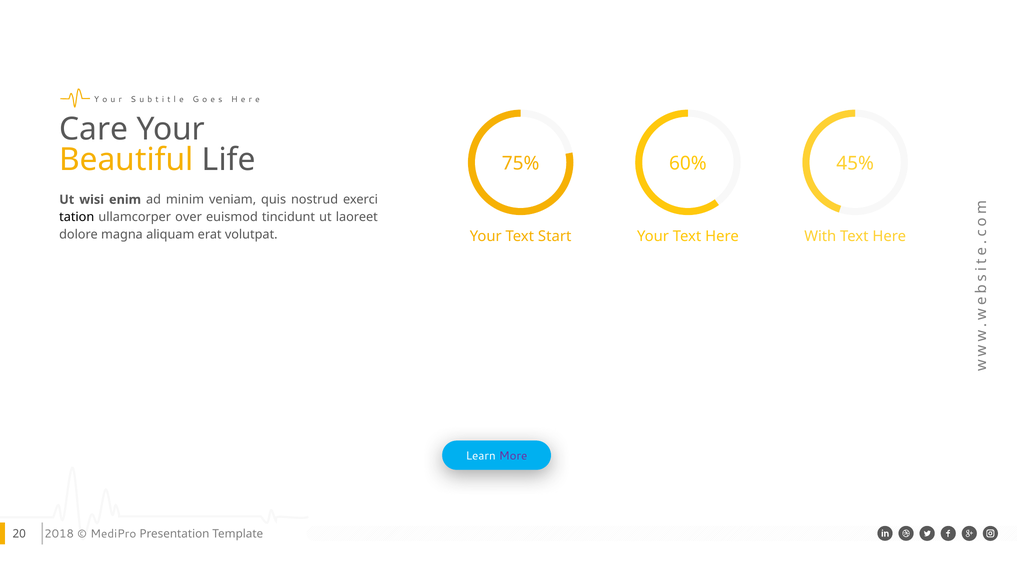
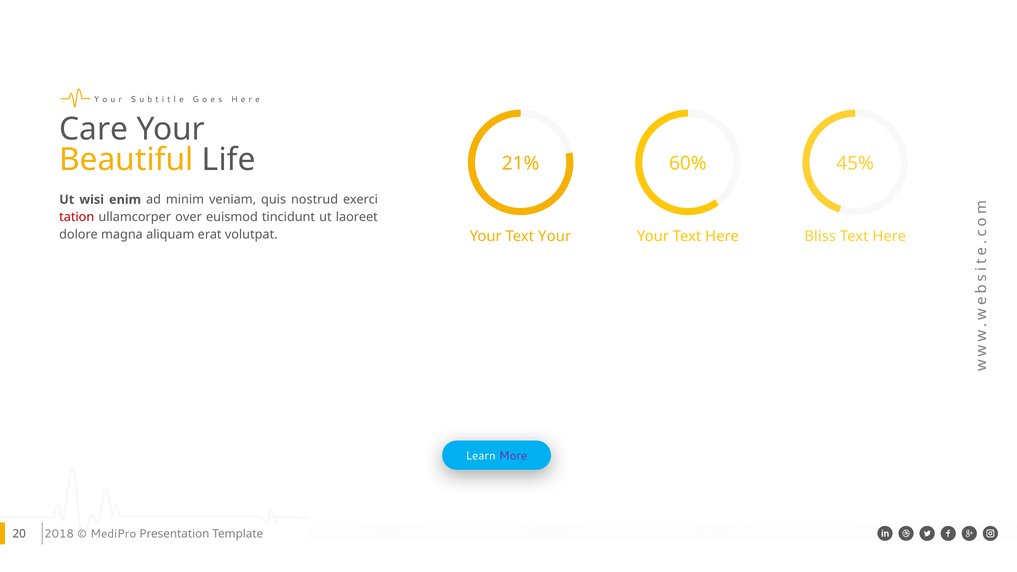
75%: 75% -> 21%
tation colour: black -> red
Text Start: Start -> Your
With: With -> Bliss
